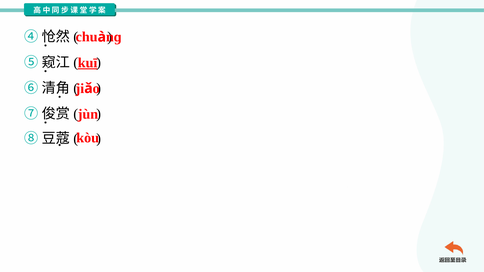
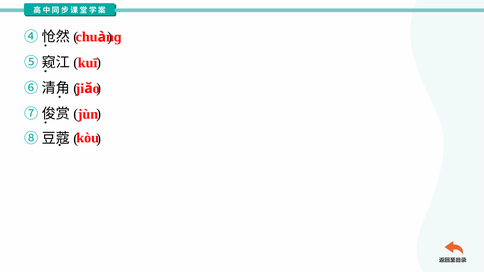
kuī underline: present -> none
